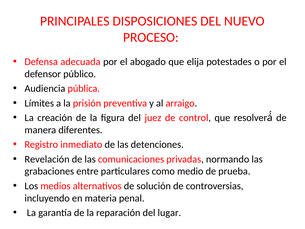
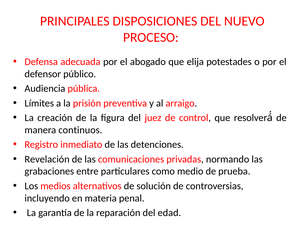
diferentes: diferentes -> continuos
lugar: lugar -> edad
